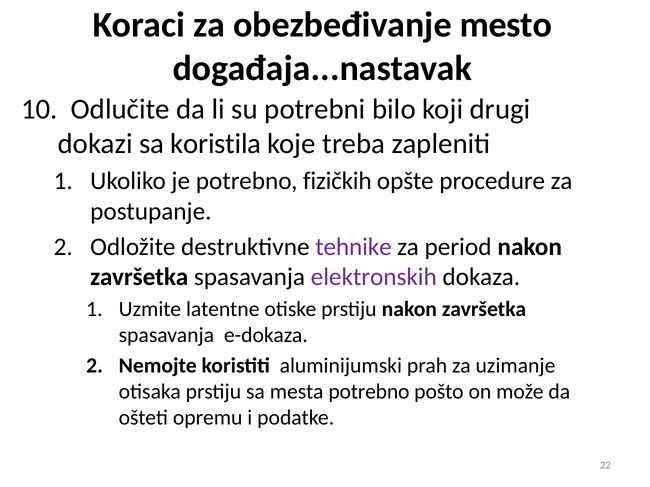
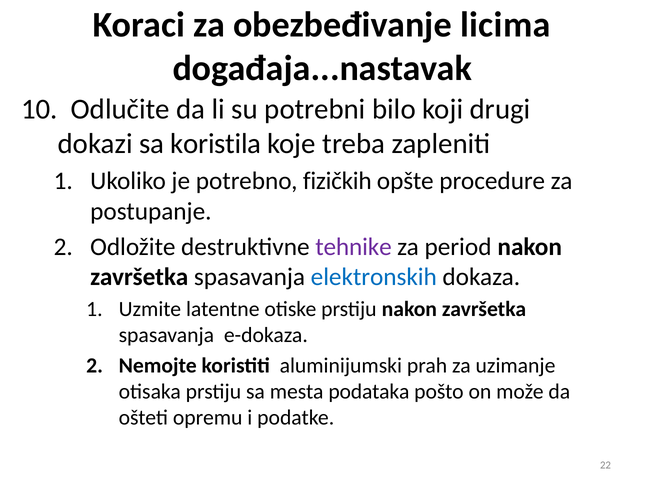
mesto: mesto -> licima
elektronskih colour: purple -> blue
mesta potrebno: potrebno -> podataka
